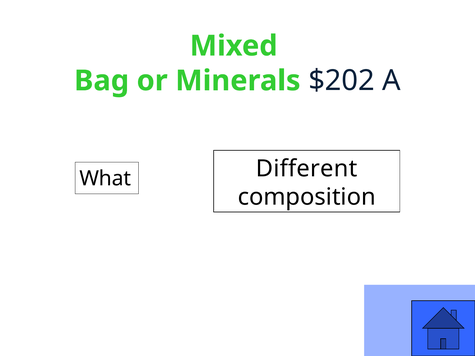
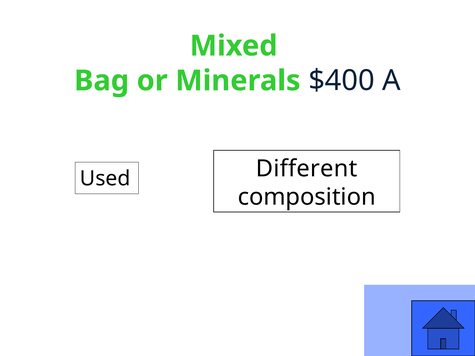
$202: $202 -> $400
What: What -> Used
